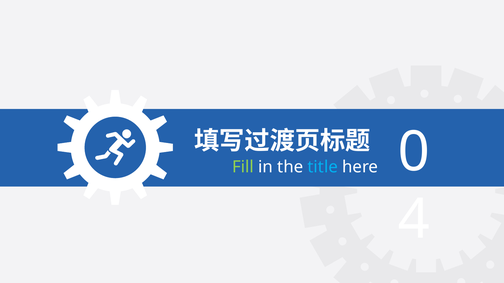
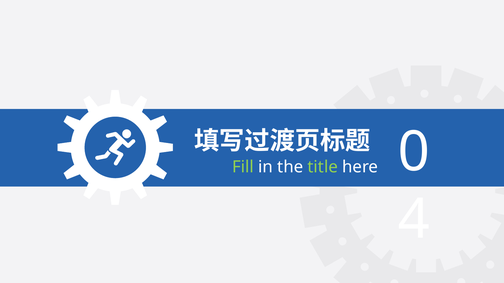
title colour: light blue -> light green
